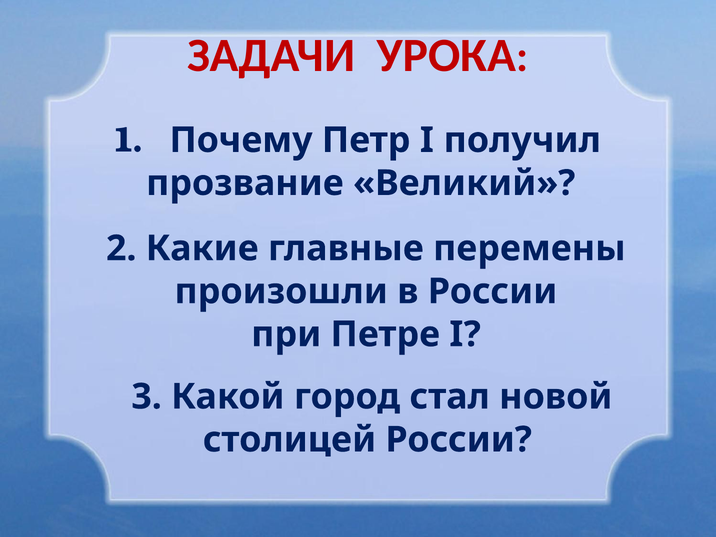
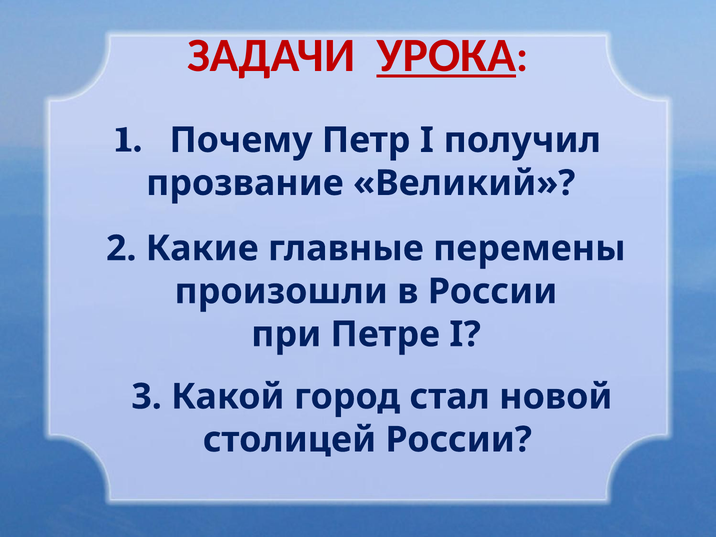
УРОКА underline: none -> present
